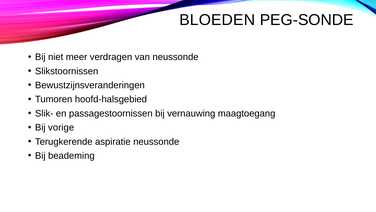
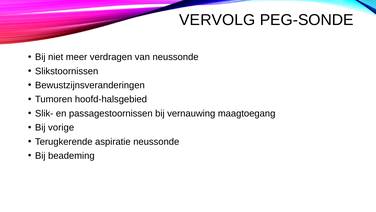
BLOEDEN: BLOEDEN -> VERVOLG
